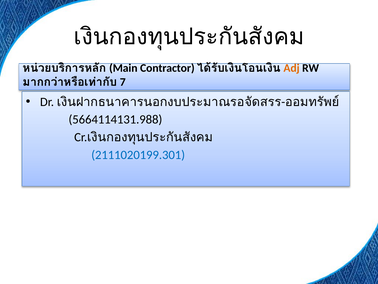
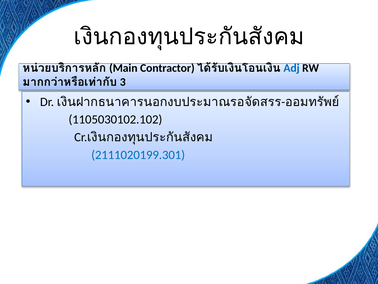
Adj colour: orange -> blue
7: 7 -> 3
5664114131.988: 5664114131.988 -> 1105030102.102
